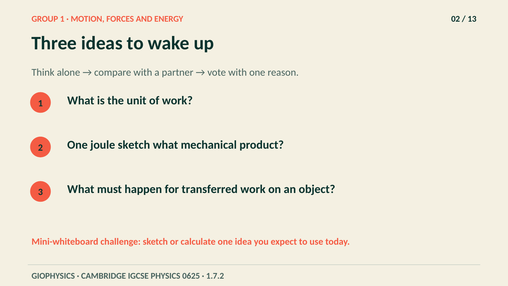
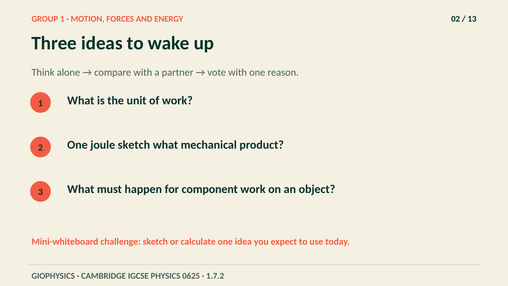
transferred: transferred -> component
